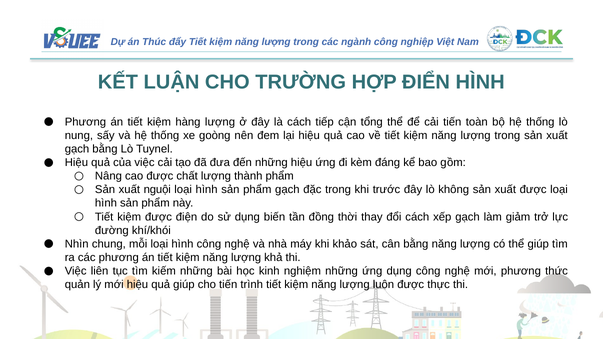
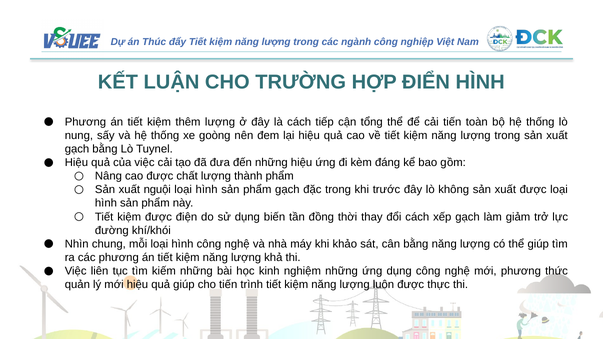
hàng: hàng -> thêm
